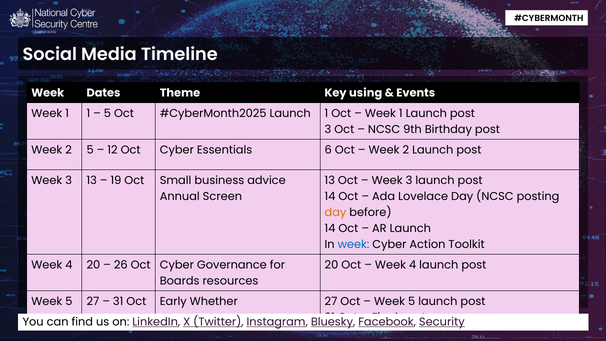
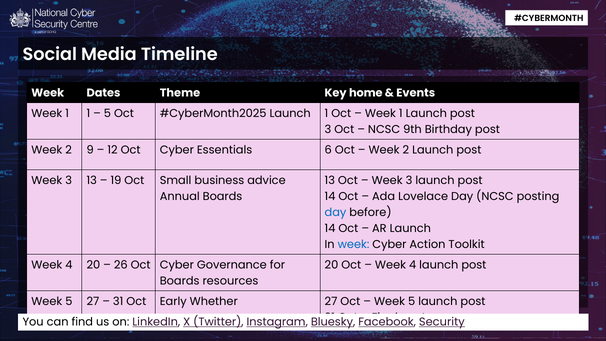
using: using -> home
2 5: 5 -> 9
Annual Screen: Screen -> Boards
day at (335, 212) colour: orange -> blue
